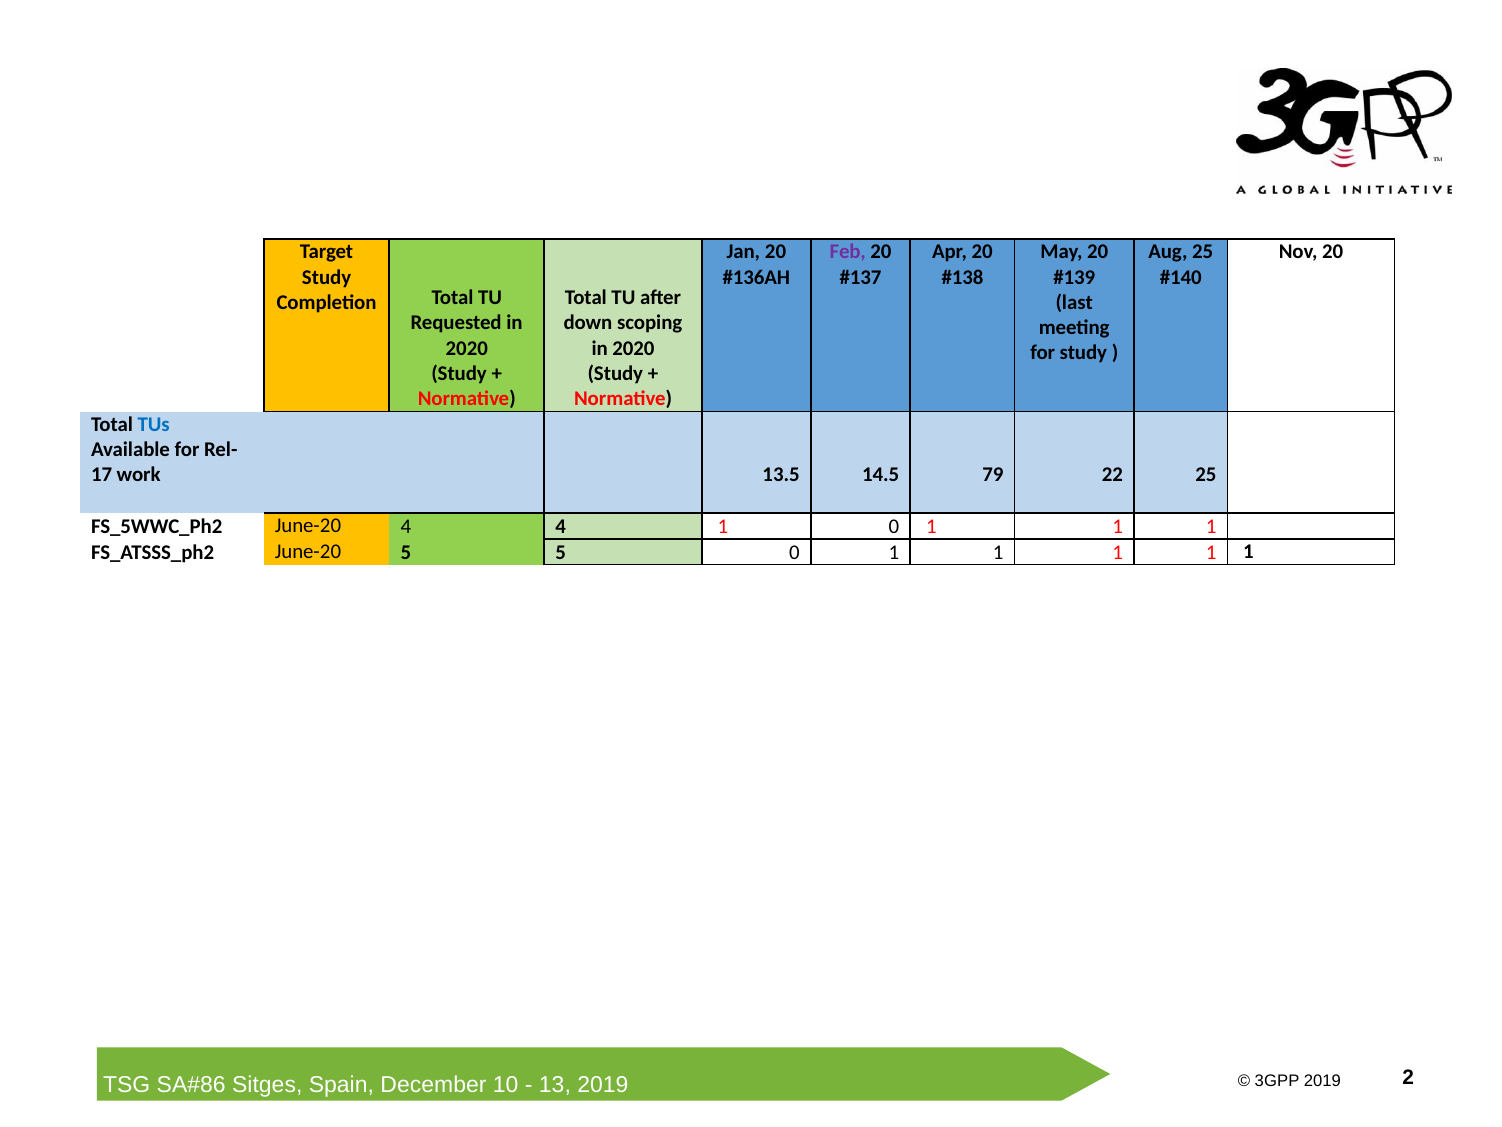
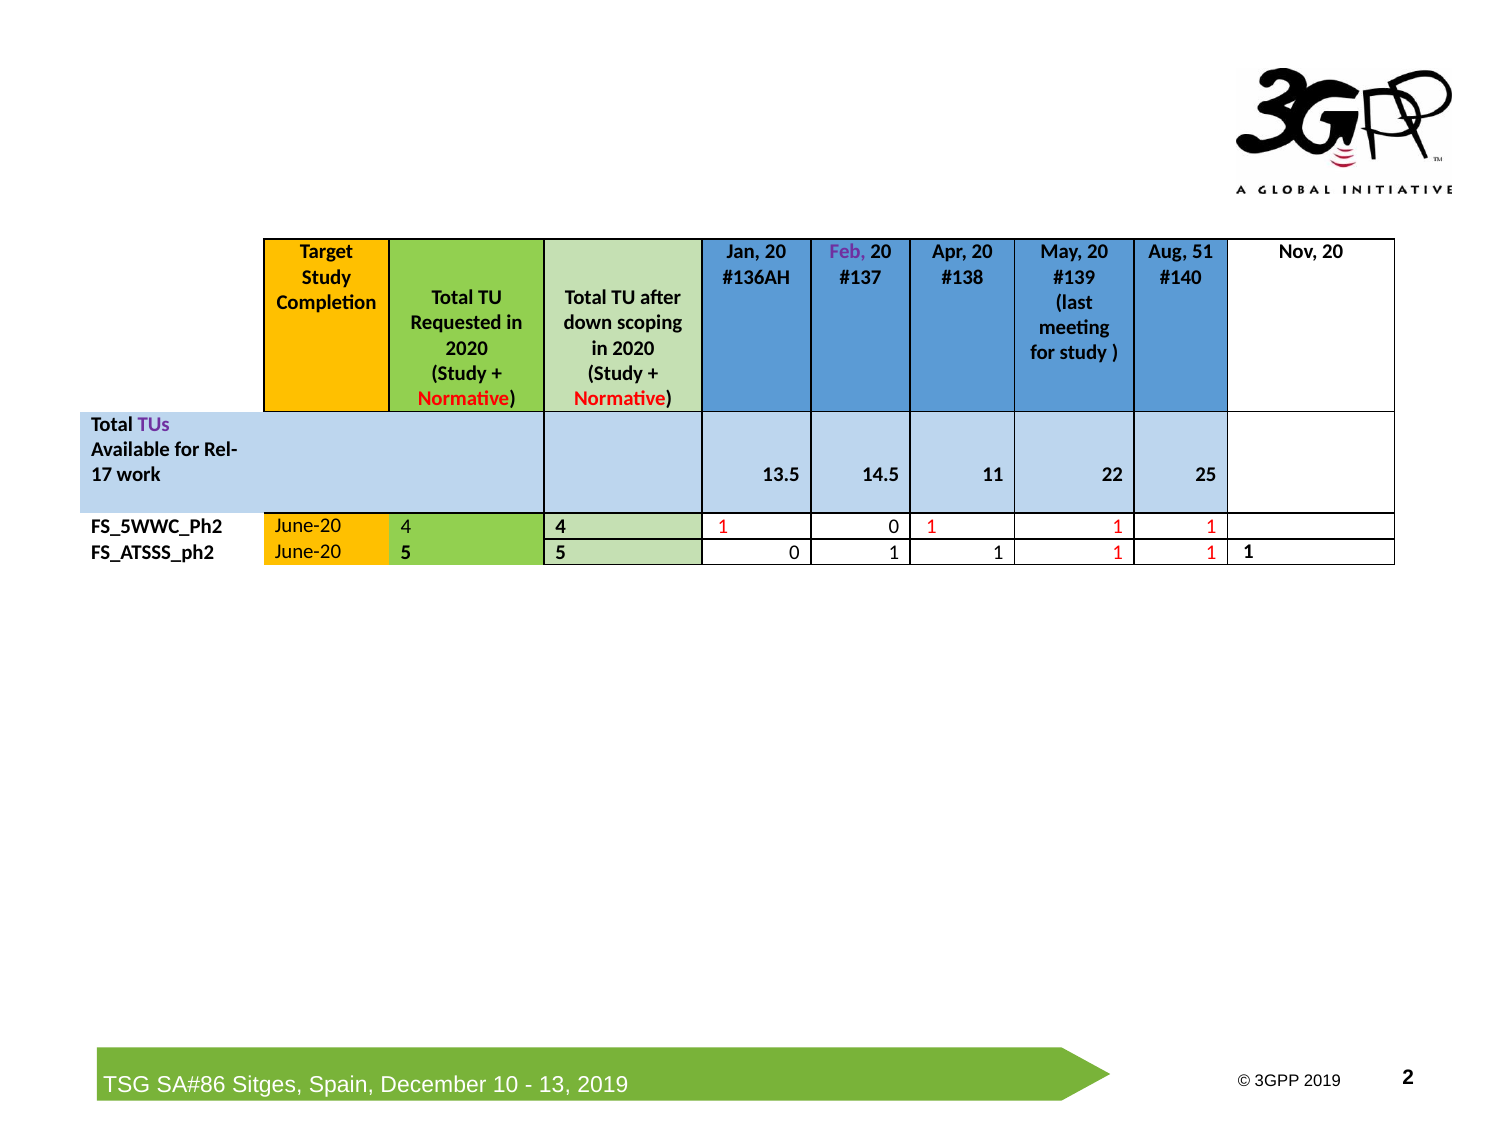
Aug 25: 25 -> 51
TUs colour: blue -> purple
79: 79 -> 11
